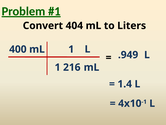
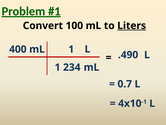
404: 404 -> 100
Liters underline: none -> present
.949: .949 -> .490
216: 216 -> 234
1.4: 1.4 -> 0.7
